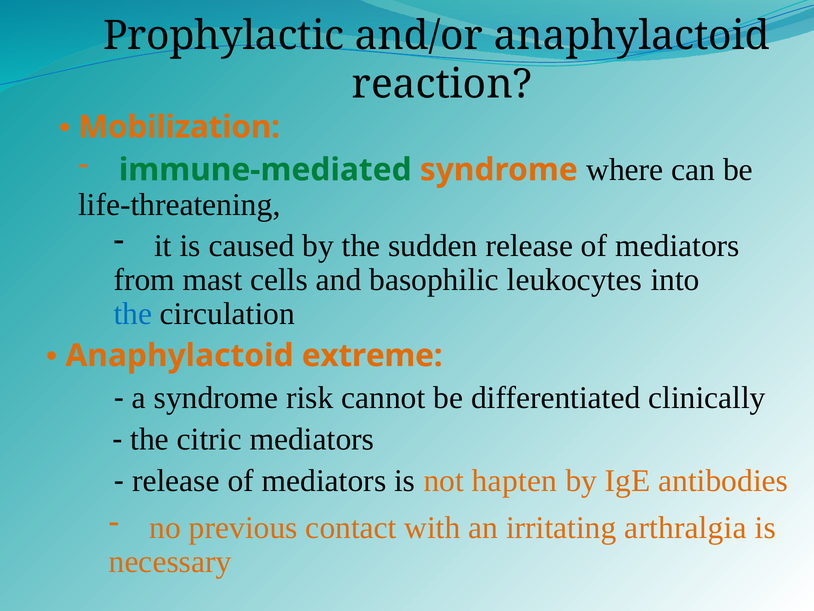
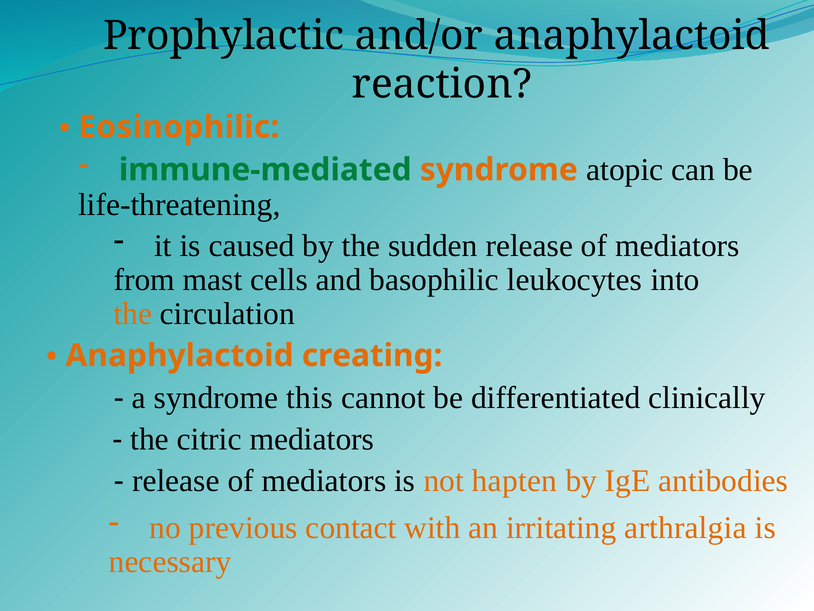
Mobilization: Mobilization -> Eosinophilic
where: where -> atopic
the at (133, 313) colour: blue -> orange
extreme: extreme -> creating
risk: risk -> this
